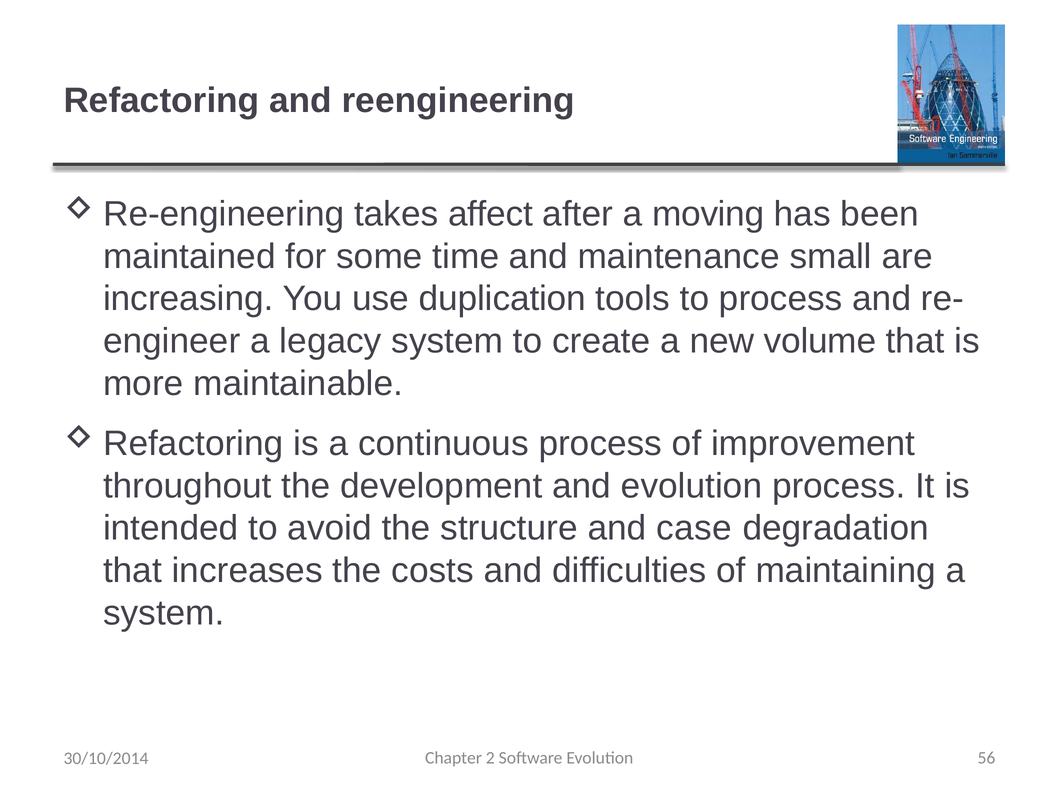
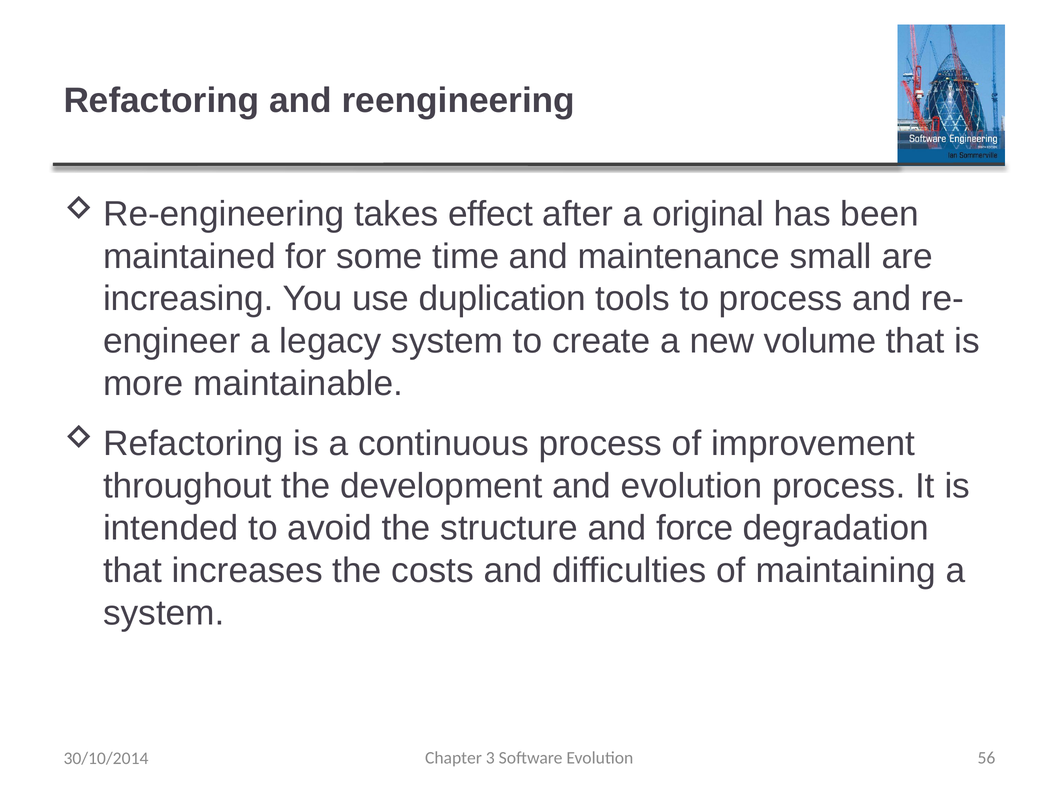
affect: affect -> effect
moving: moving -> original
case: case -> force
2: 2 -> 3
